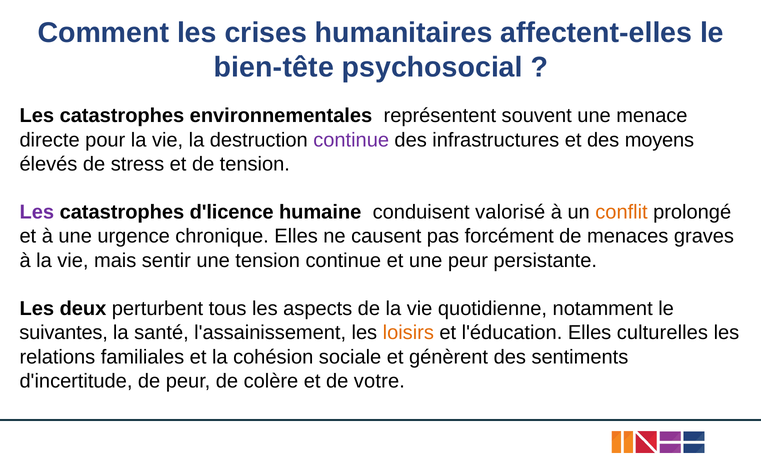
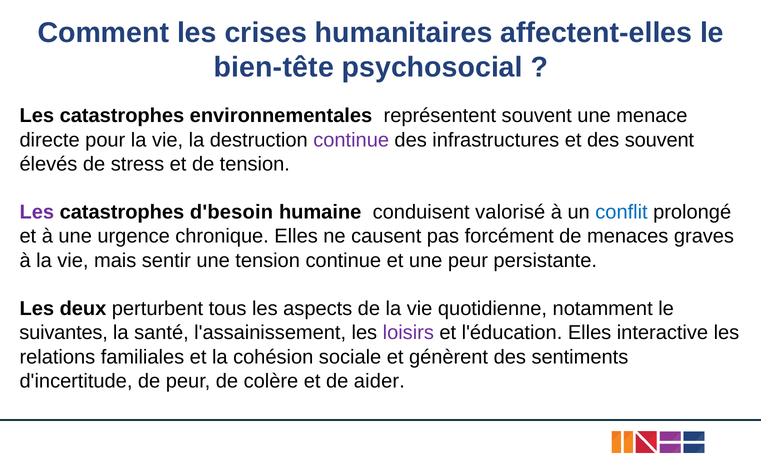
des moyens: moyens -> souvent
d'licence: d'licence -> d'besoin
conflit colour: orange -> blue
loisirs colour: orange -> purple
culturelles: culturelles -> interactive
votre: votre -> aider
